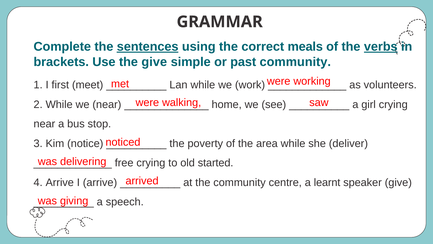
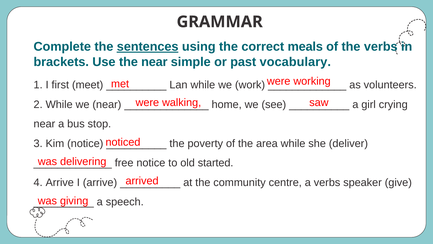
verbs at (381, 47) underline: present -> none
the give: give -> near
past community: community -> vocabulary
free crying: crying -> notice
a learnt: learnt -> verbs
